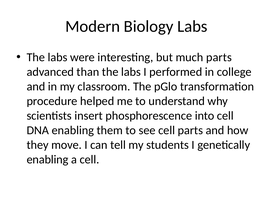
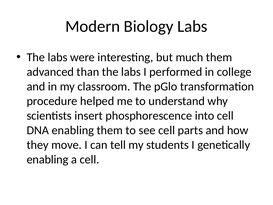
much parts: parts -> them
